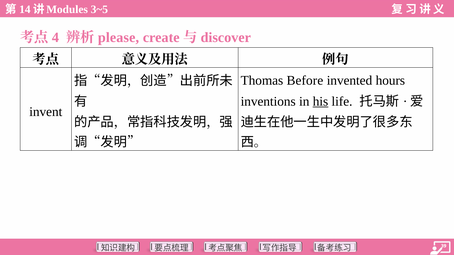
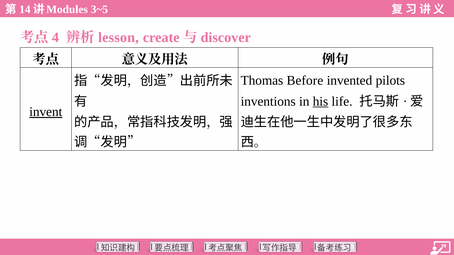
please: please -> lesson
hours: hours -> pilots
invent underline: none -> present
